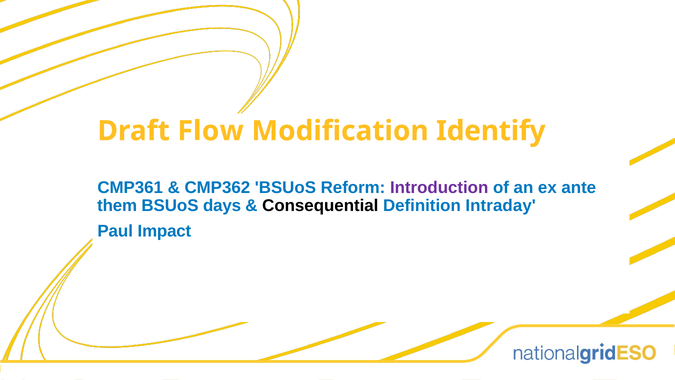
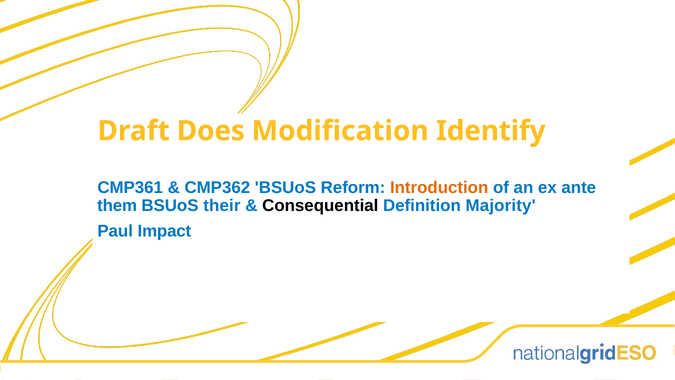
Flow: Flow -> Does
Introduction colour: purple -> orange
days: days -> their
Intraday: Intraday -> Majority
